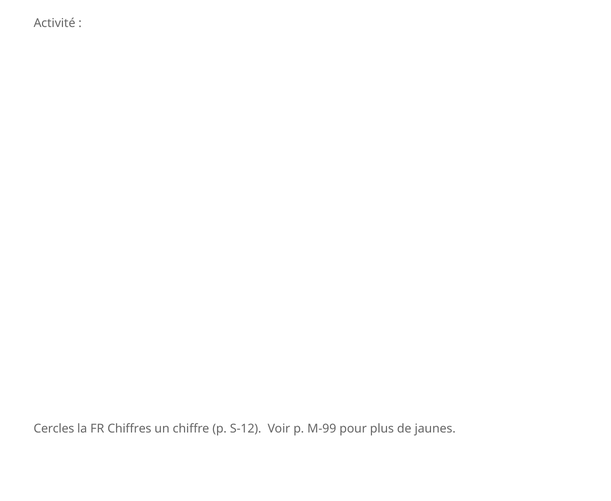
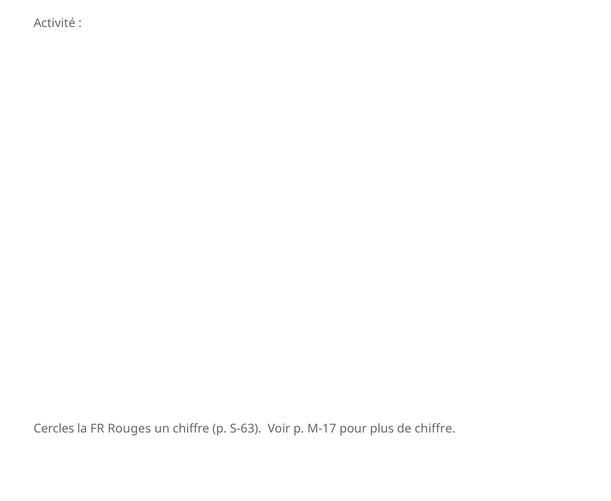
Chiffres: Chiffres -> Rouges
S-12: S-12 -> S-63
M-99: M-99 -> M-17
de jaunes: jaunes -> chiffre
